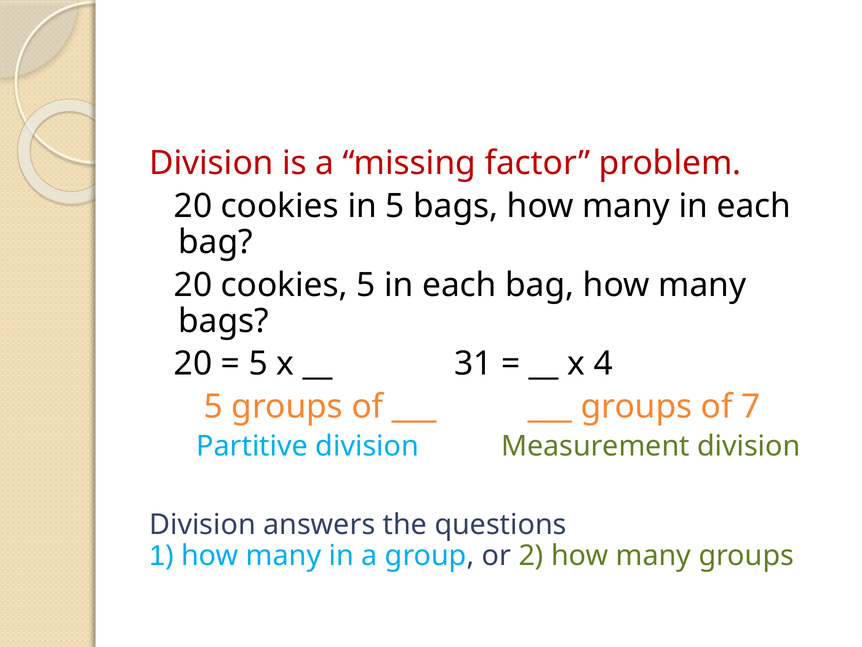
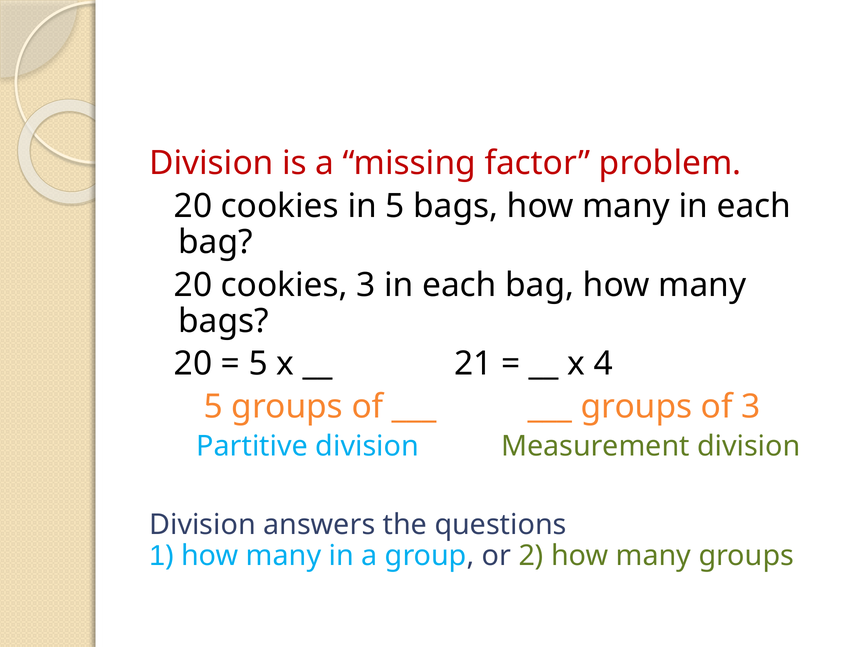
cookies 5: 5 -> 3
31: 31 -> 21
of 7: 7 -> 3
